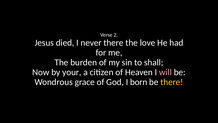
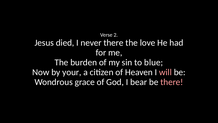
shall: shall -> blue
born: born -> bear
there at (172, 82) colour: yellow -> pink
